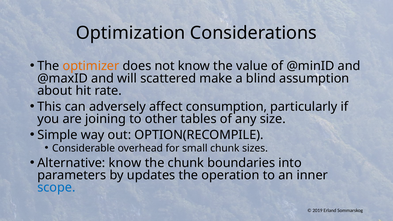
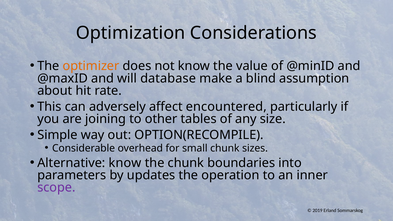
scattered: scattered -> database
consumption: consumption -> encountered
scope colour: blue -> purple
